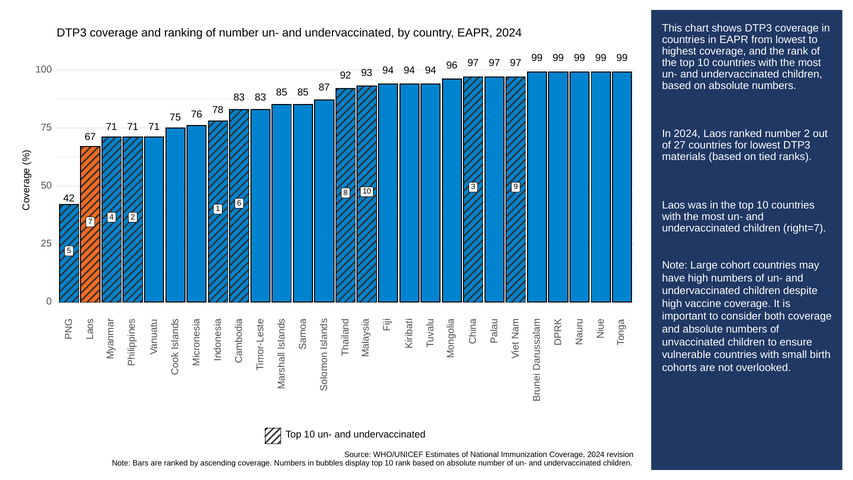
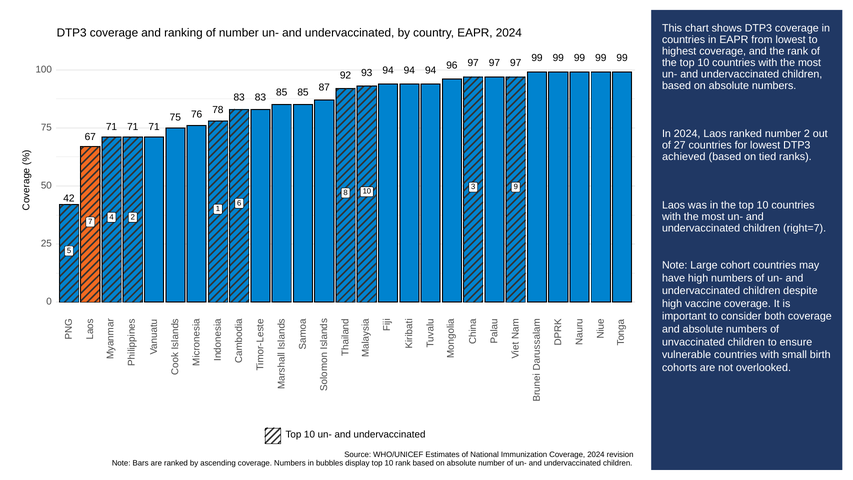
materials: materials -> achieved
